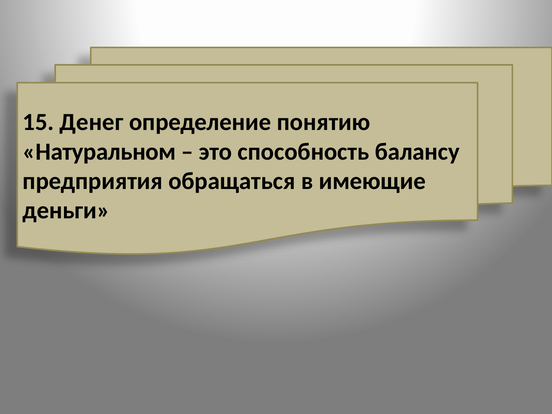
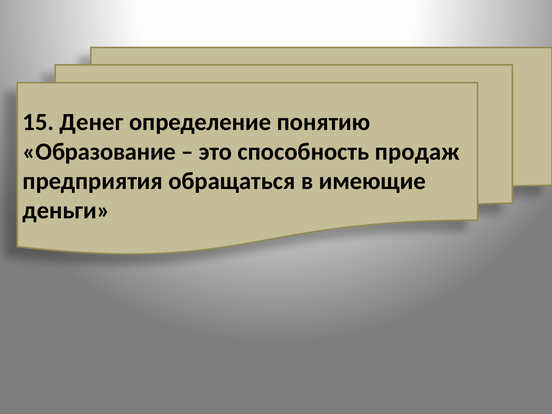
Натуральном: Натуральном -> Образование
балансу: балансу -> продаж
